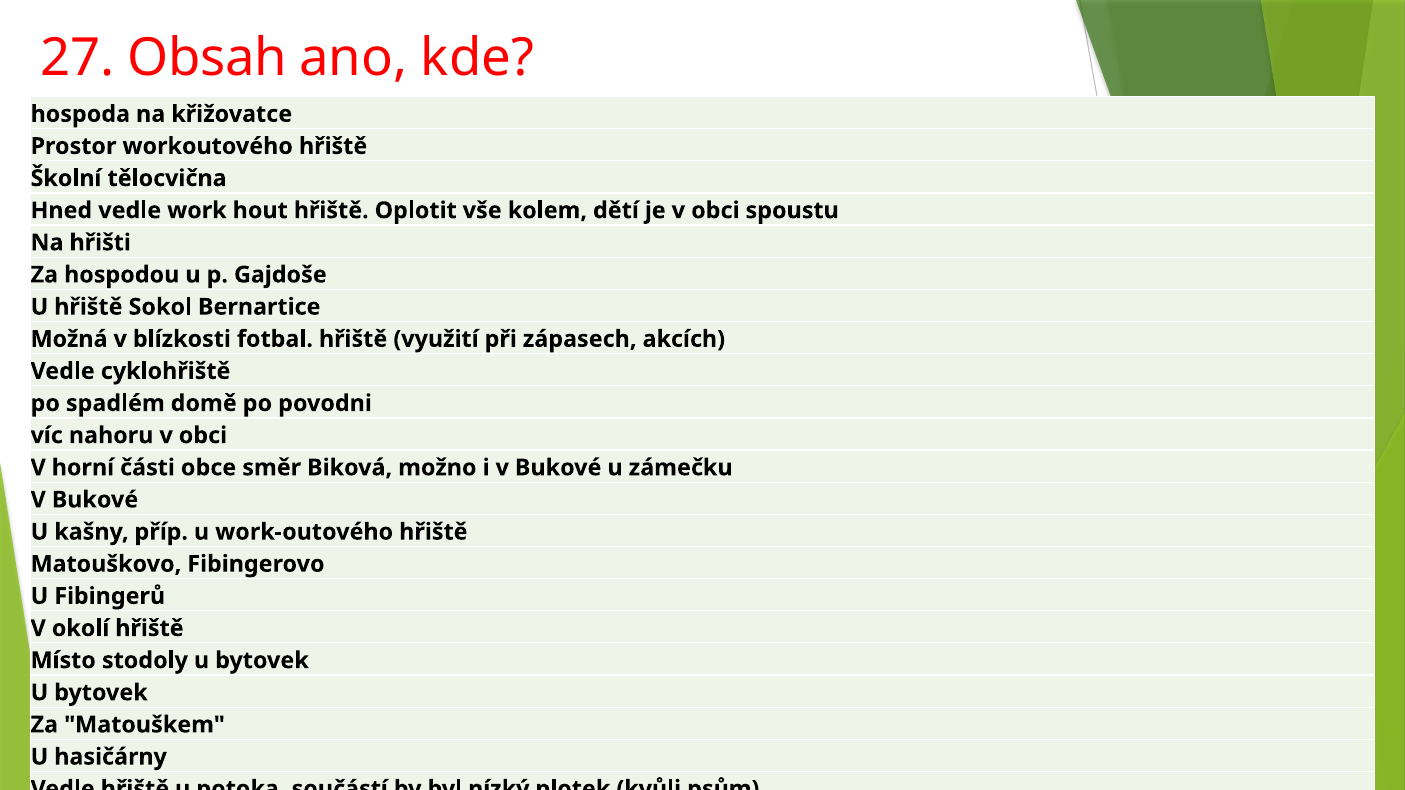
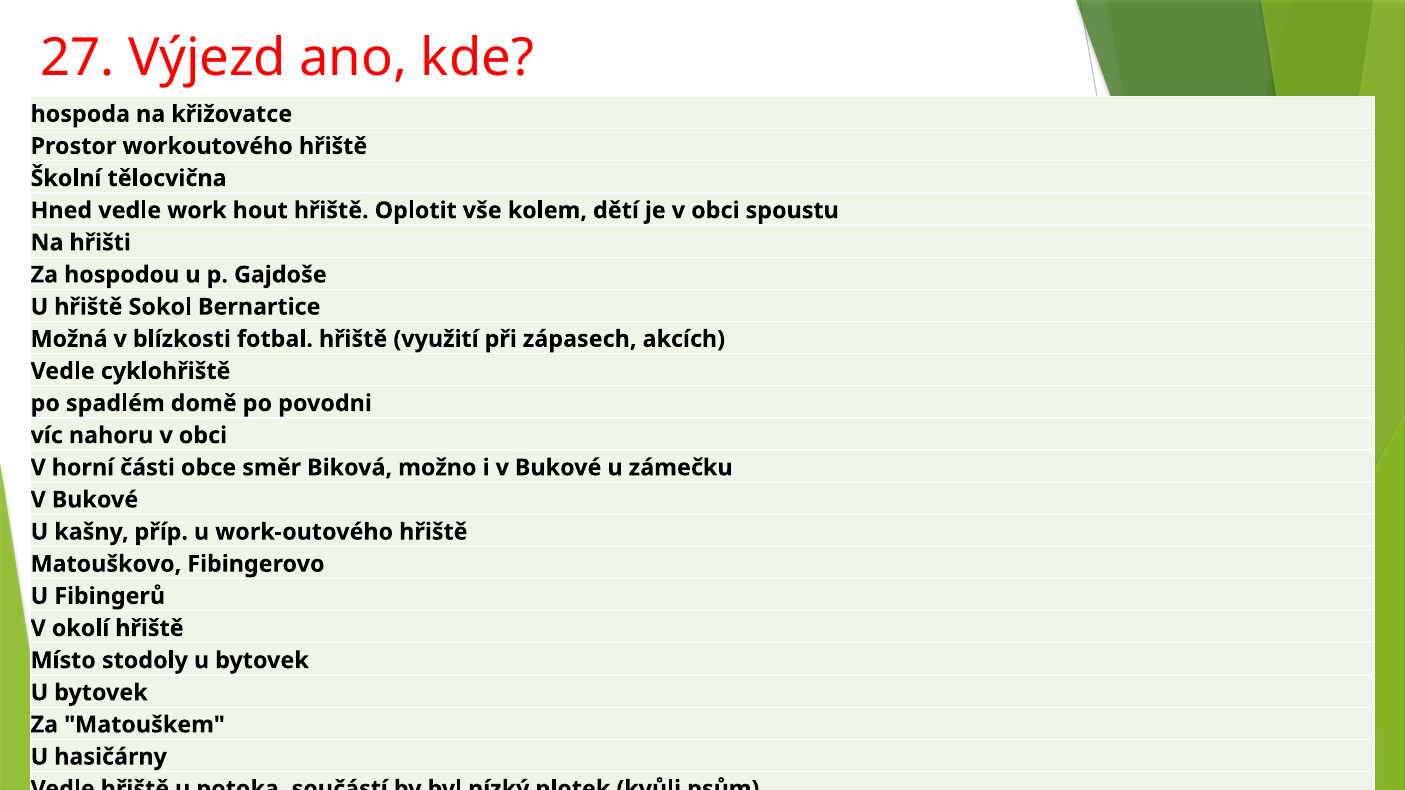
Obsah: Obsah -> Výjezd
